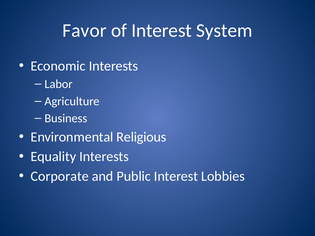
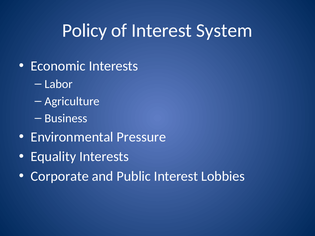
Favor: Favor -> Policy
Religious: Religious -> Pressure
